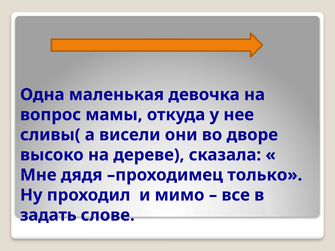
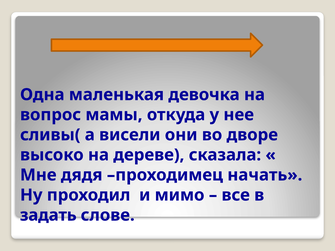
только: только -> начать
